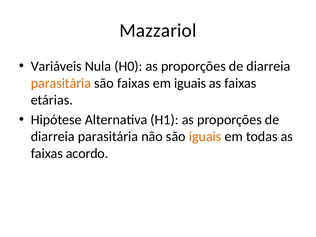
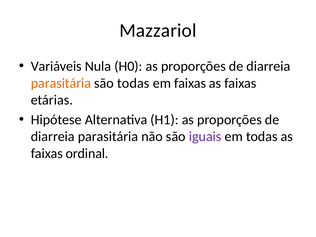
são faixas: faixas -> todas
em iguais: iguais -> faixas
iguais at (205, 137) colour: orange -> purple
acordo: acordo -> ordinal
